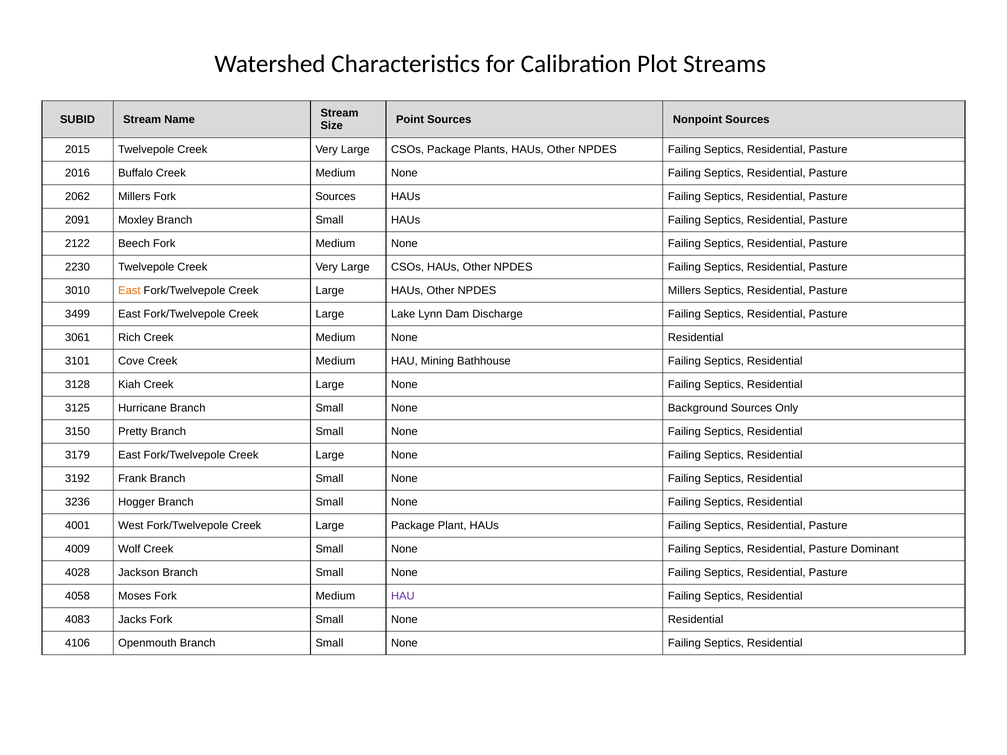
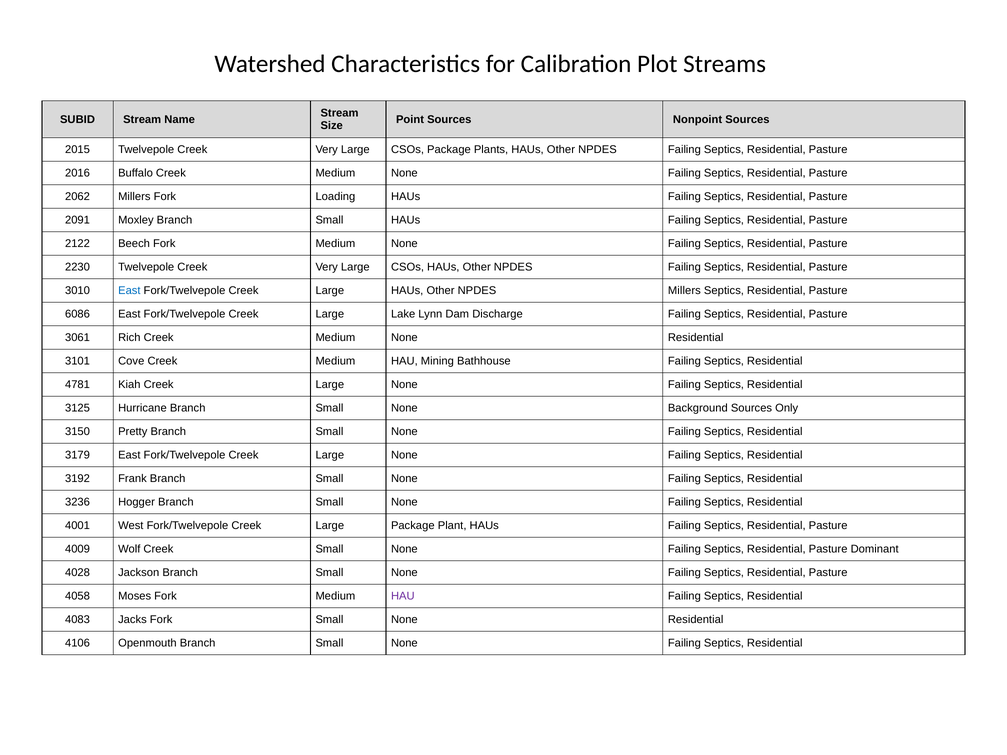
Fork Sources: Sources -> Loading
East at (129, 291) colour: orange -> blue
3499: 3499 -> 6086
3128: 3128 -> 4781
